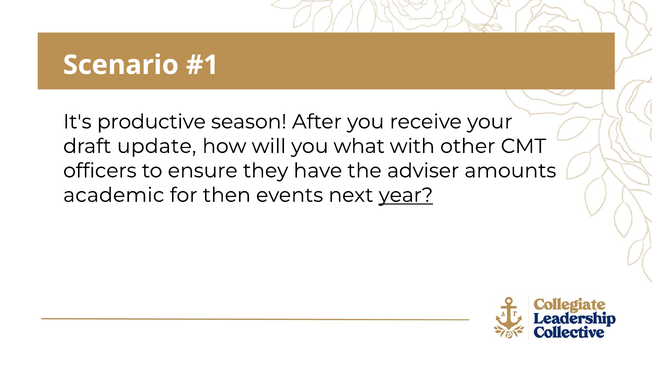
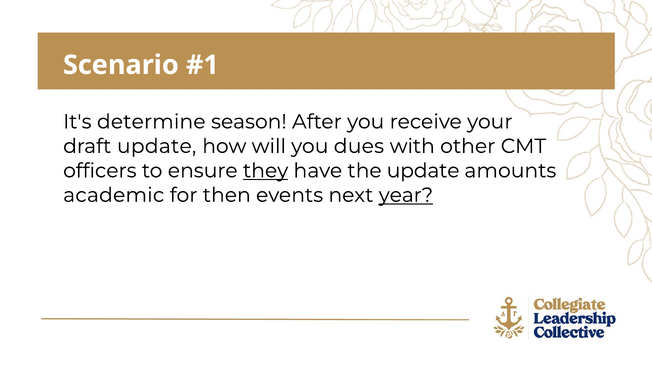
productive: productive -> determine
what: what -> dues
they underline: none -> present
the adviser: adviser -> update
